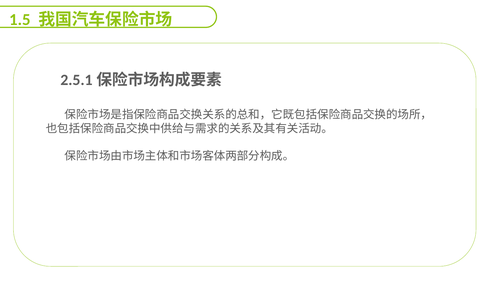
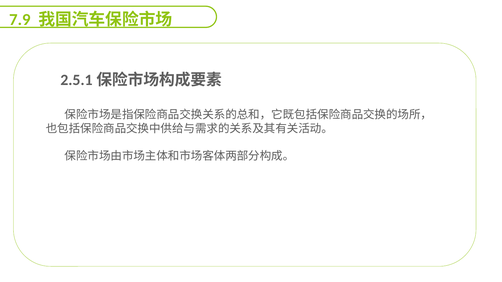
1.5: 1.5 -> 7.9
